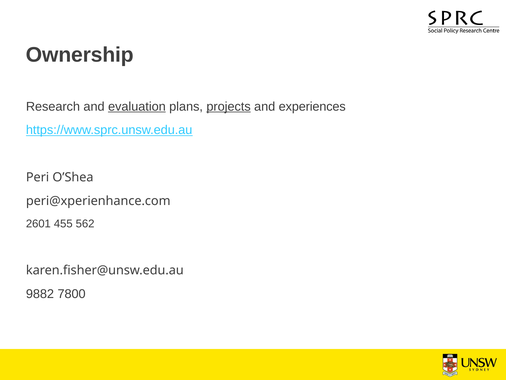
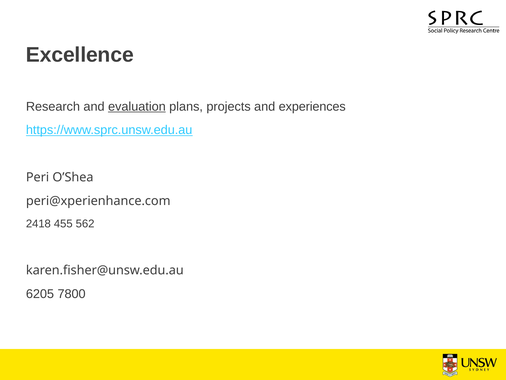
Ownership: Ownership -> Excellence
projects underline: present -> none
2601: 2601 -> 2418
9882: 9882 -> 6205
